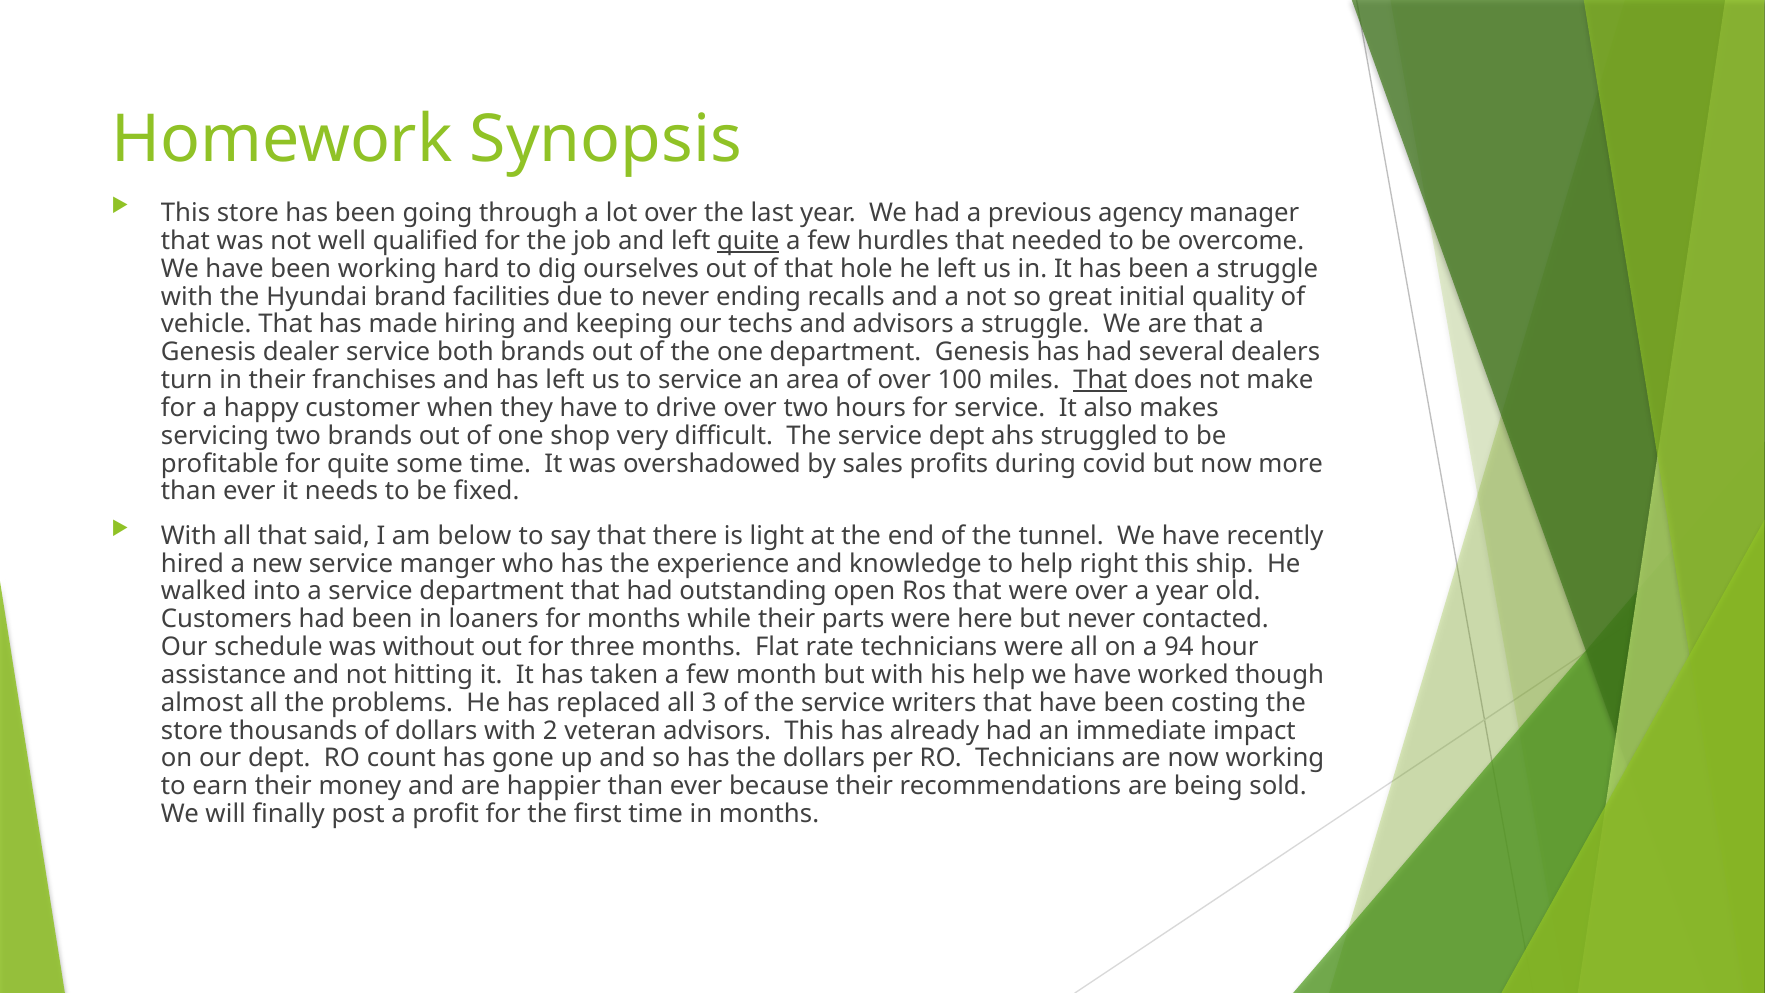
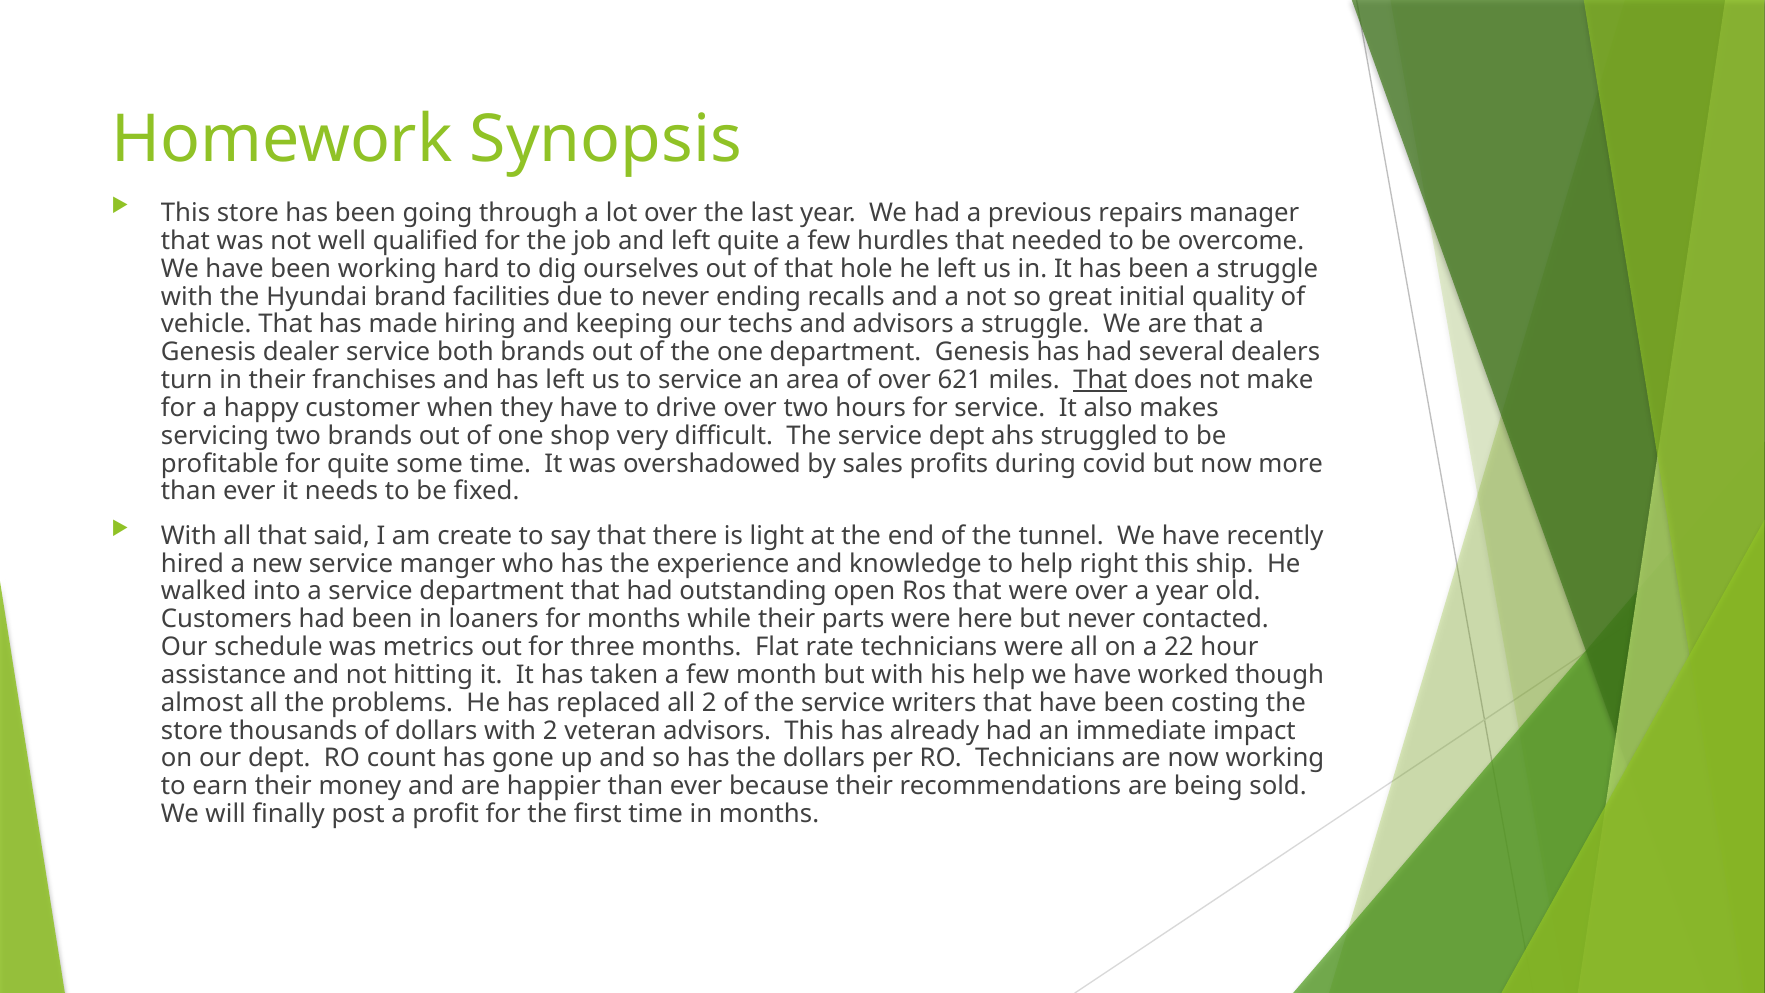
agency: agency -> repairs
quite at (748, 241) underline: present -> none
100: 100 -> 621
below: below -> create
without: without -> metrics
94: 94 -> 22
all 3: 3 -> 2
